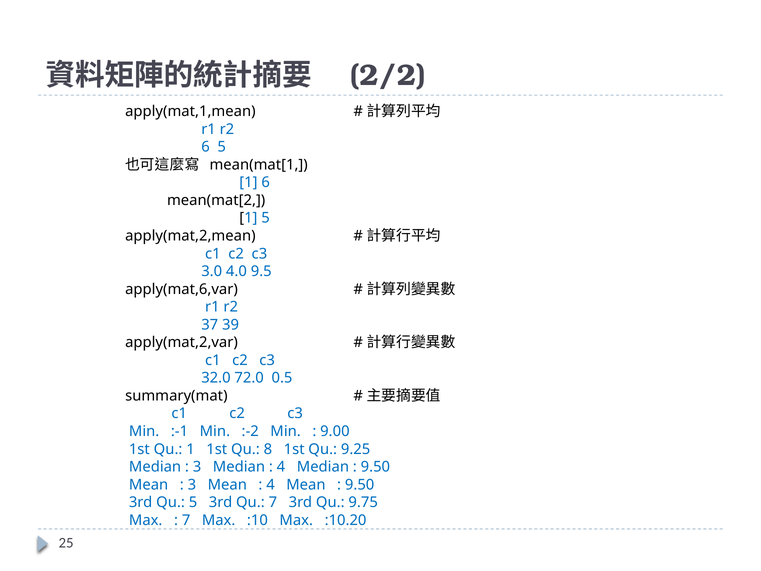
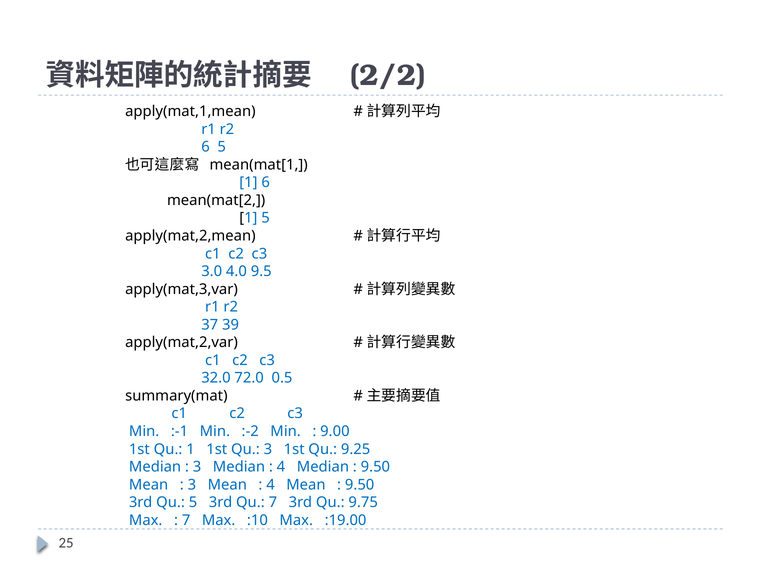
apply(mat,6,var: apply(mat,6,var -> apply(mat,3,var
Qu 8: 8 -> 3
:10.20: :10.20 -> :19.00
